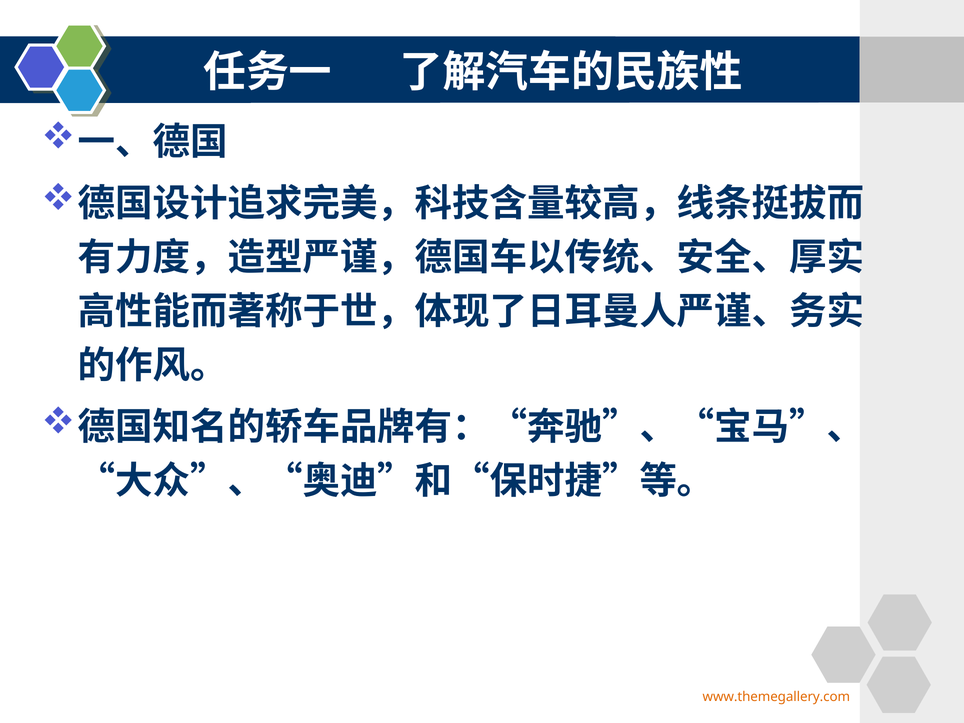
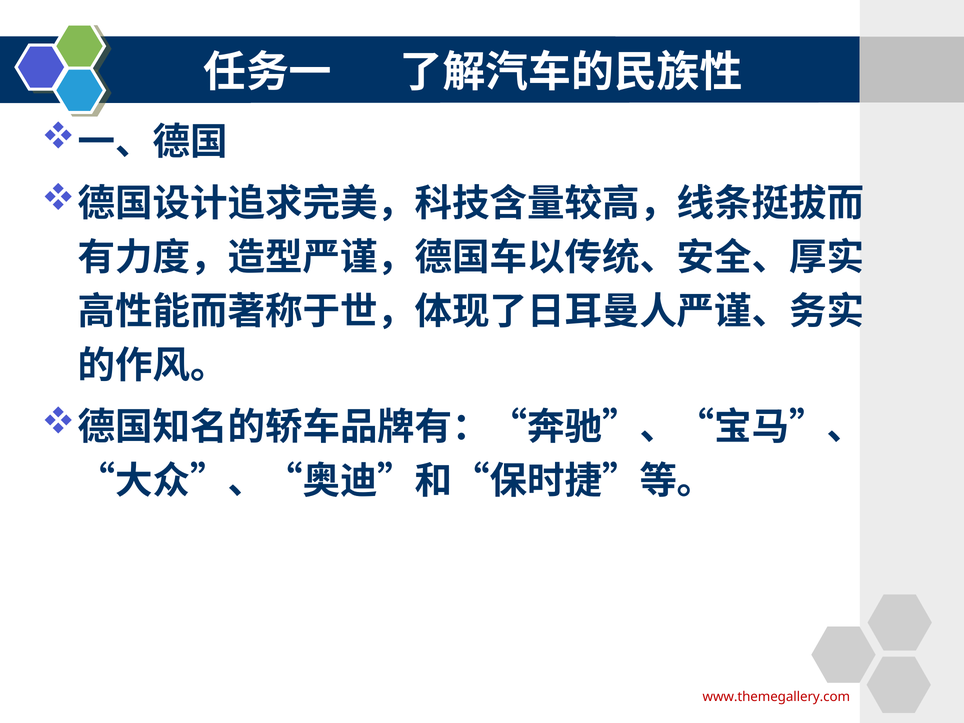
www.themegallery.com colour: orange -> red
